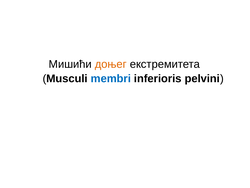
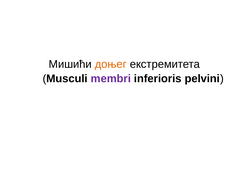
membri colour: blue -> purple
